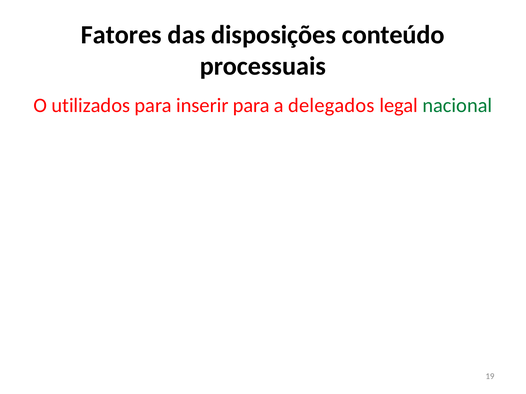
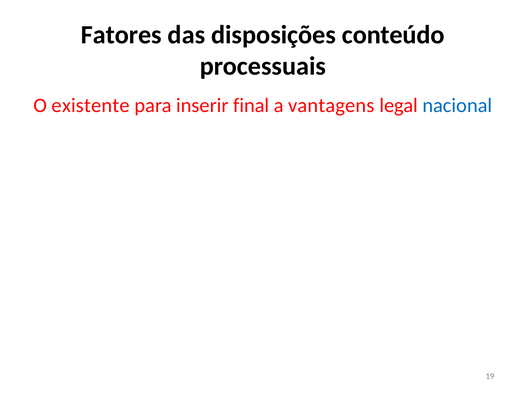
utilizados: utilizados -> existente
inserir para: para -> final
delegados: delegados -> vantagens
nacional colour: green -> blue
